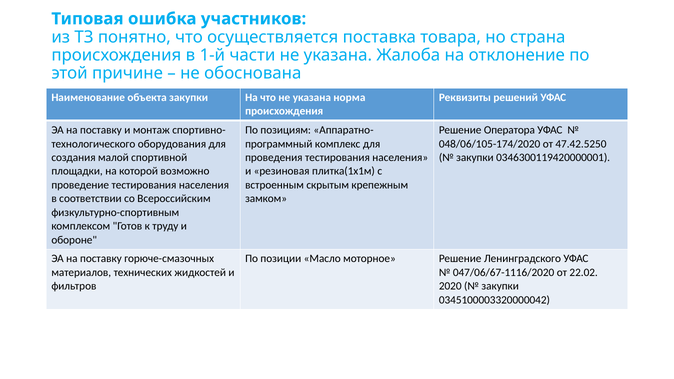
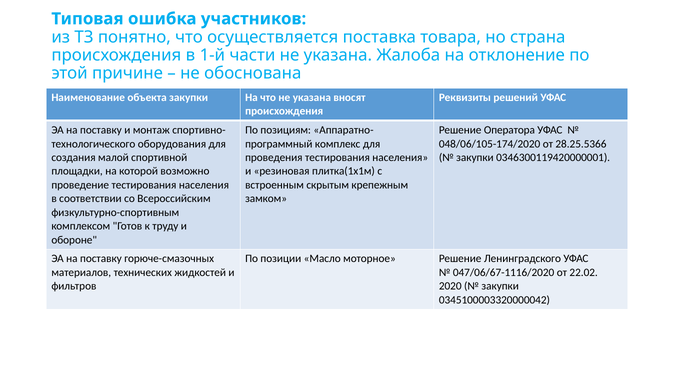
норма: норма -> вносят
47.42.5250: 47.42.5250 -> 28.25.5366
